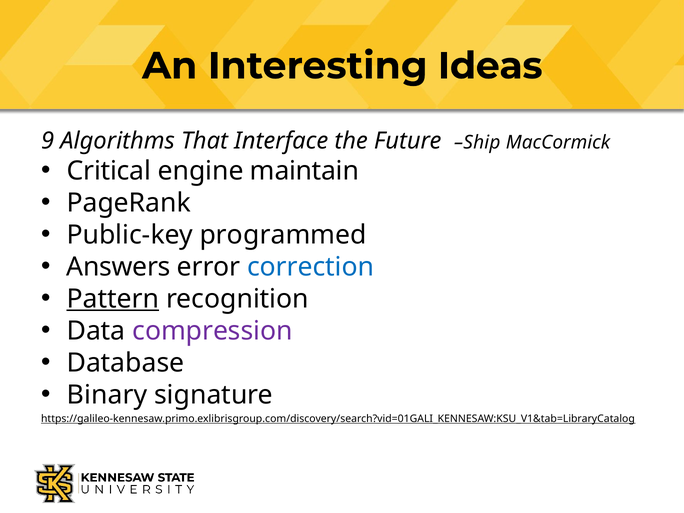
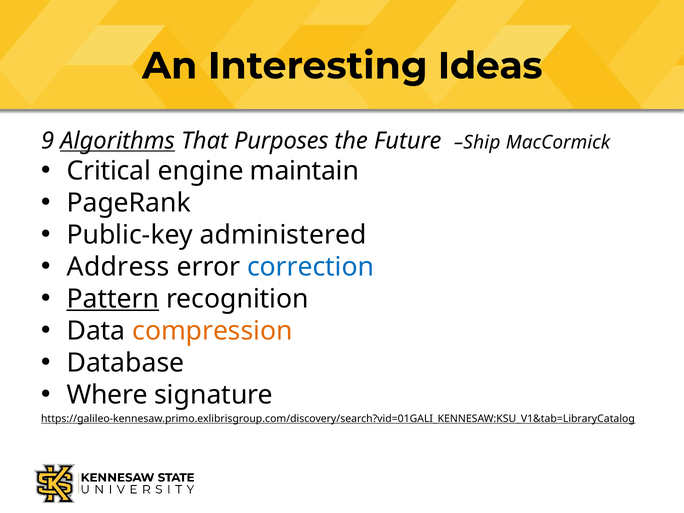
Algorithms underline: none -> present
Interface: Interface -> Purposes
programmed: programmed -> administered
Answers: Answers -> Address
compression colour: purple -> orange
Binary: Binary -> Where
